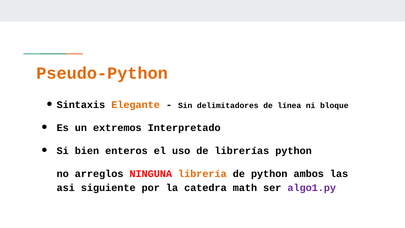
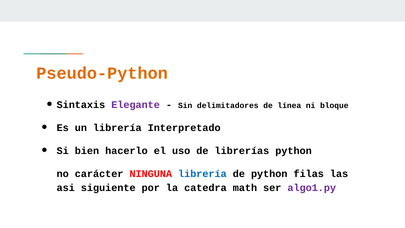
Elegante colour: orange -> purple
un extremos: extremos -> librería
enteros: enteros -> hacerlo
arreglos: arreglos -> carácter
librería at (202, 174) colour: orange -> blue
ambos: ambos -> filas
